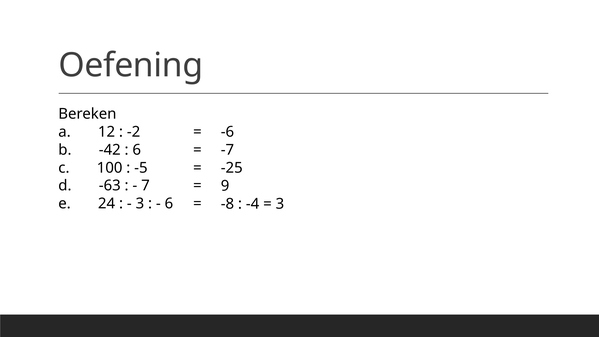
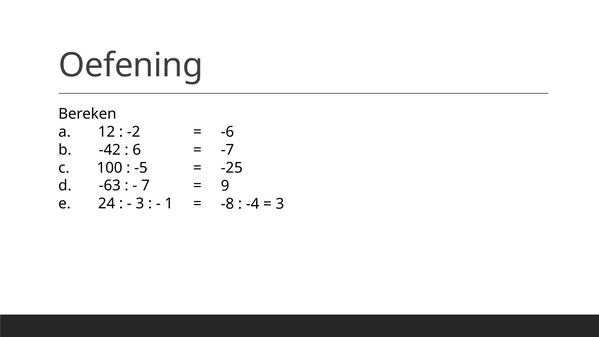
6 at (169, 204): 6 -> 1
